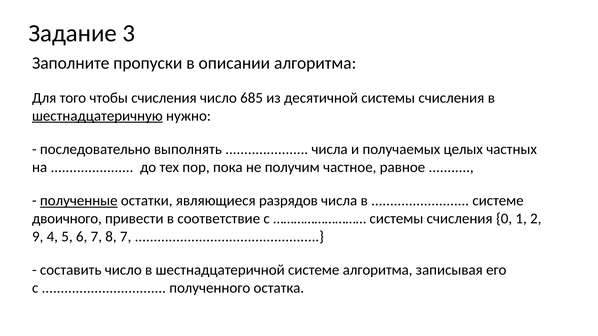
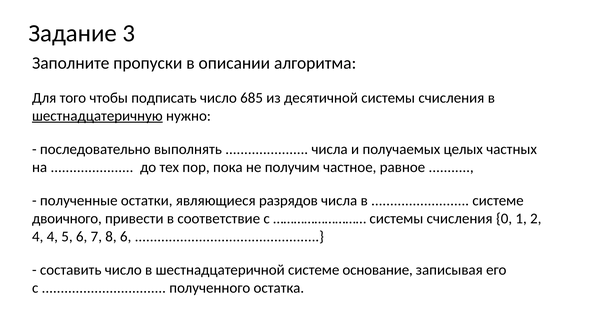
чтобы счисления: счисления -> подписать
полученные underline: present -> none
9 at (38, 237): 9 -> 4
8 7: 7 -> 6
системе алгоритма: алгоритма -> основание
